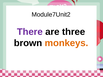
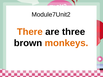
There colour: purple -> orange
